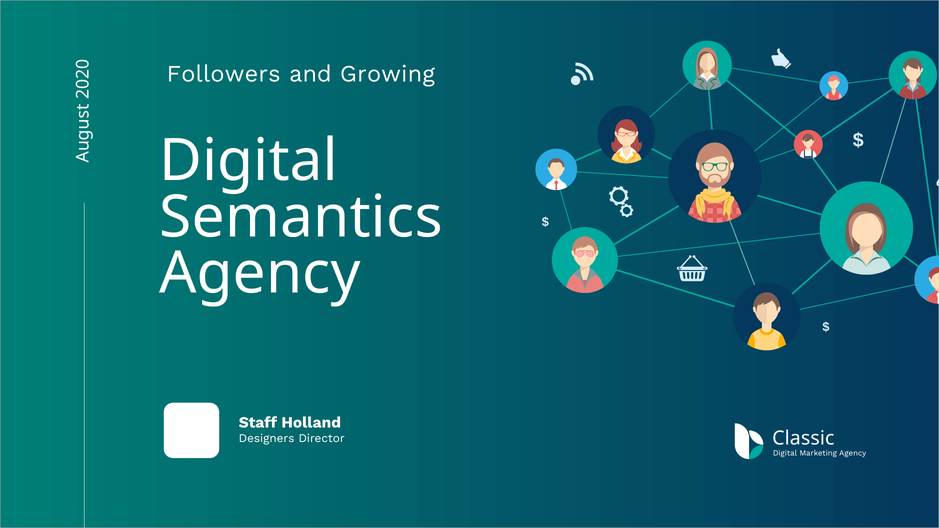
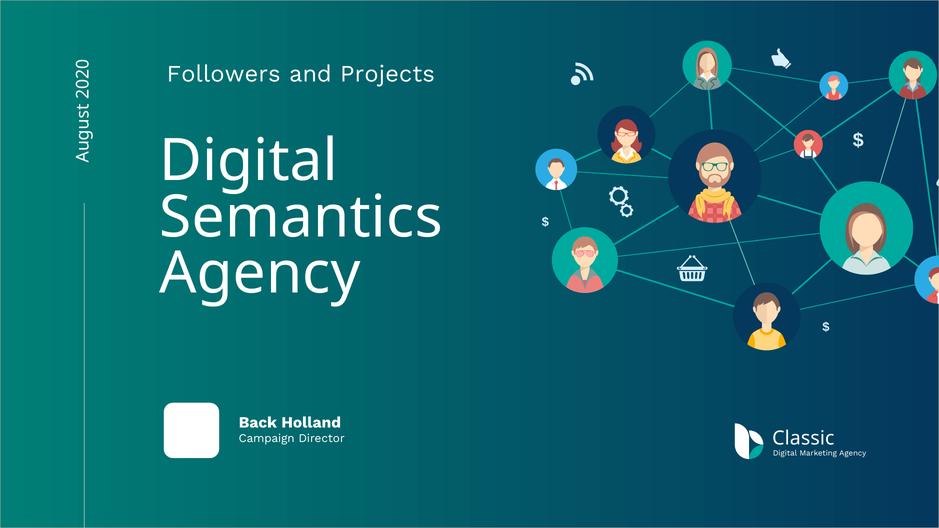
Growing: Growing -> Projects
Staff: Staff -> Back
Designers: Designers -> Campaign
